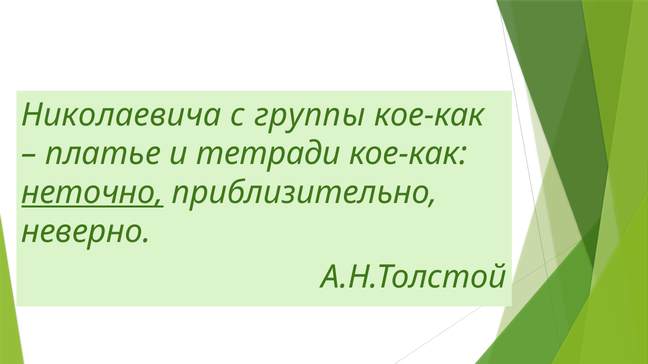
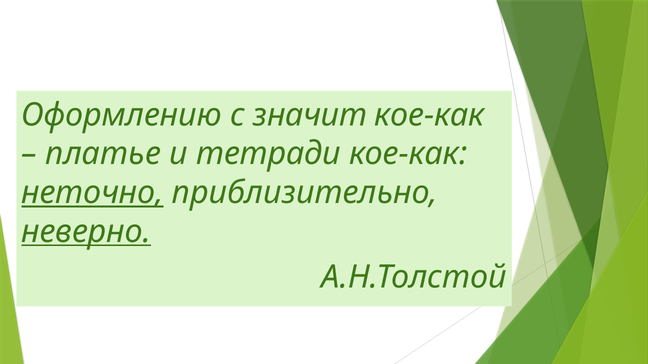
Николаевича: Николаевича -> Оформлению
группы: группы -> значит
неверно underline: none -> present
